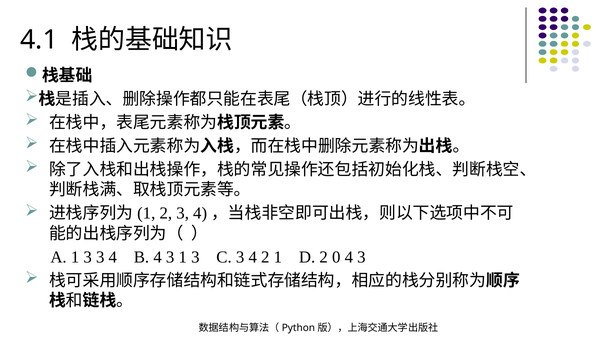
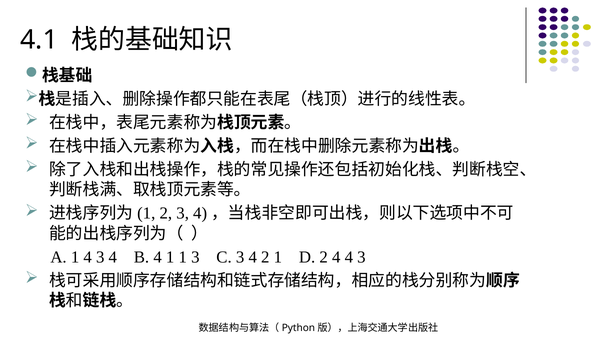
A 1 3: 3 -> 4
B 4 3: 3 -> 1
2 0: 0 -> 4
